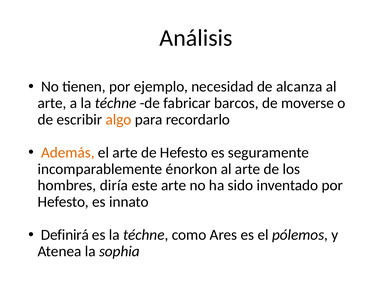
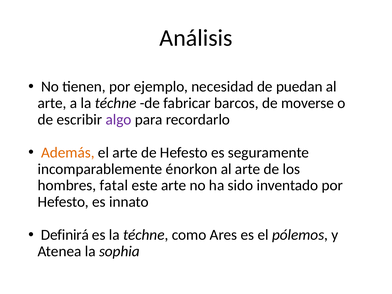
alcanza: alcanza -> puedan
algo colour: orange -> purple
diría: diría -> fatal
